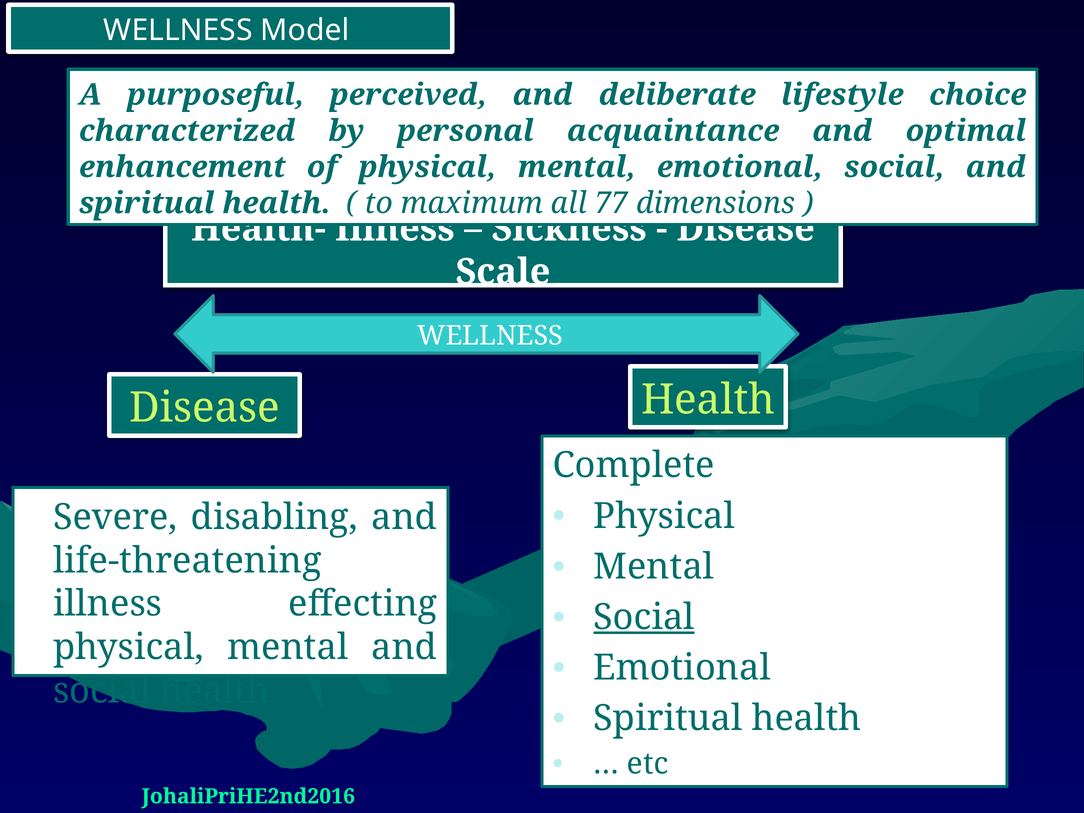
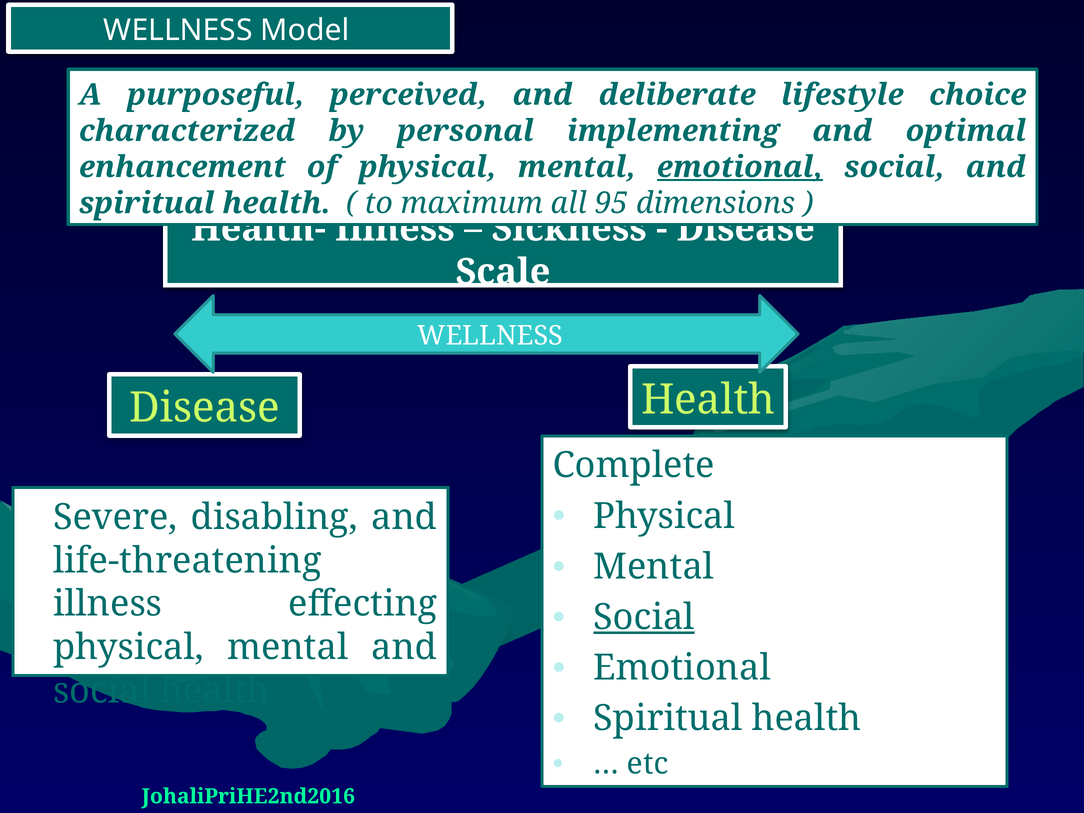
acquaintance: acquaintance -> implementing
emotional at (740, 167) underline: none -> present
77: 77 -> 95
